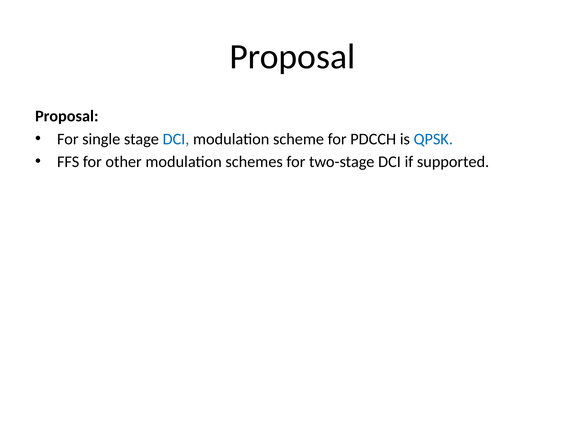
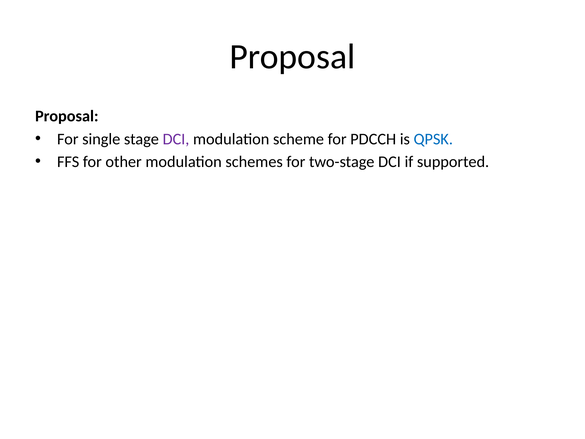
DCI at (176, 139) colour: blue -> purple
